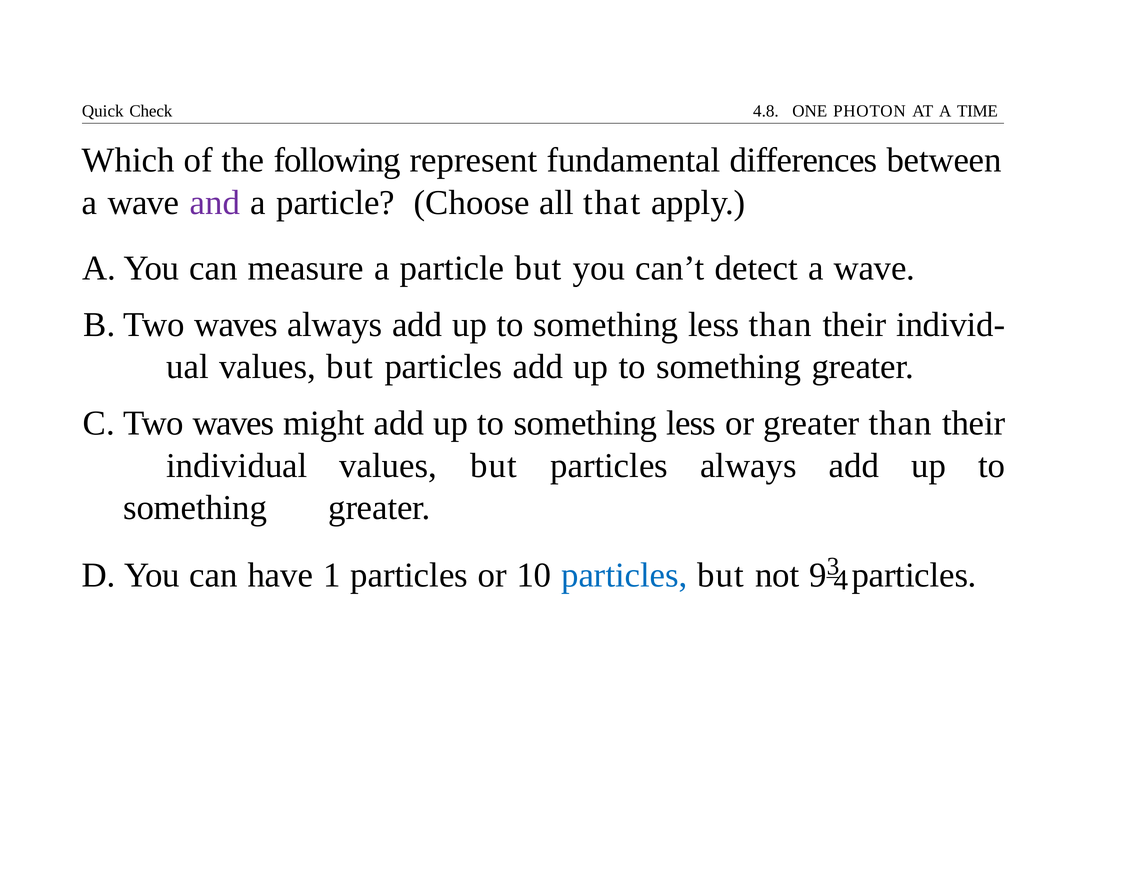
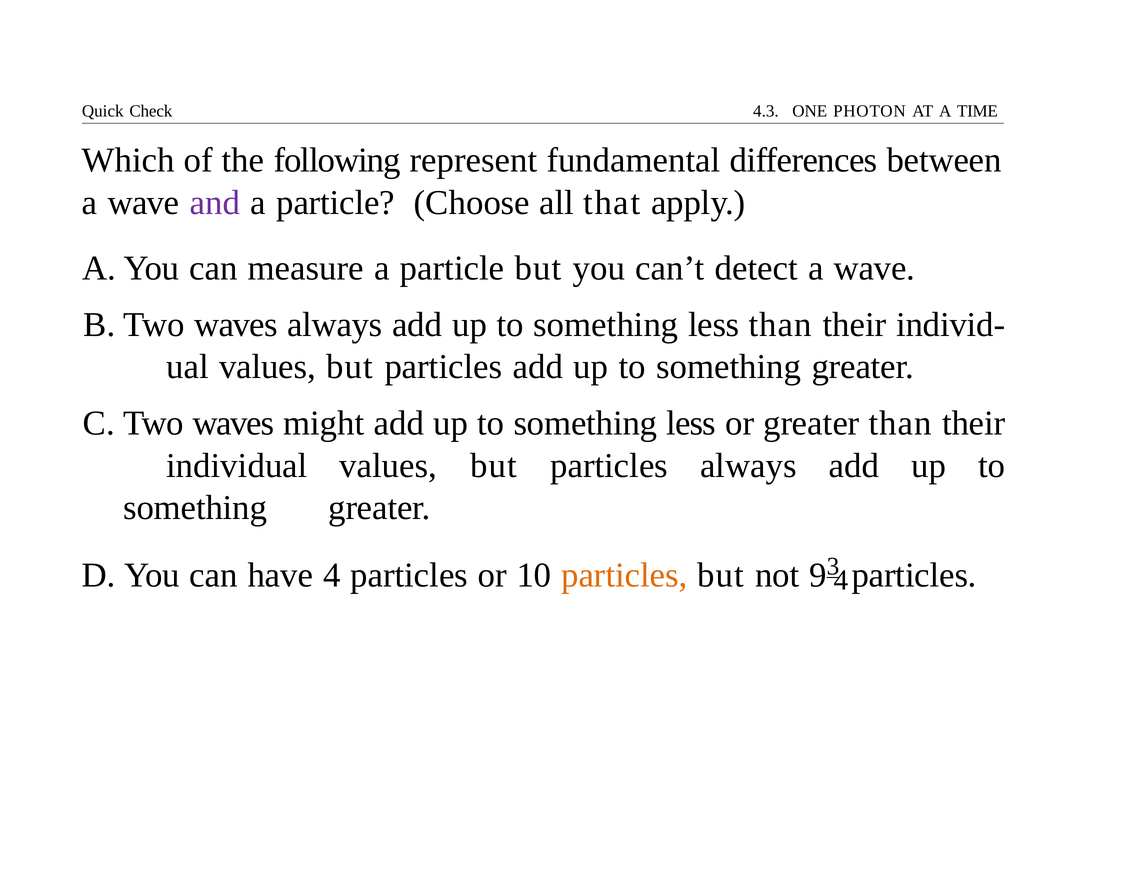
4.8: 4.8 -> 4.3
have 1: 1 -> 4
particles at (624, 575) colour: blue -> orange
